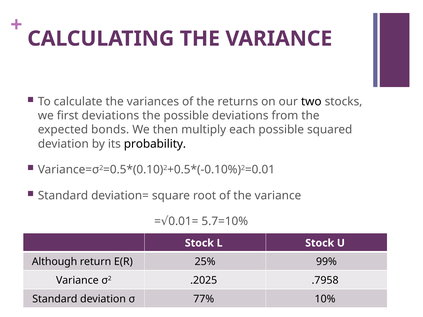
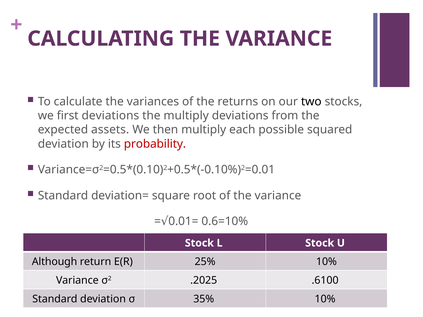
the possible: possible -> multiply
bonds: bonds -> assets
probability colour: black -> red
5.7=10%: 5.7=10% -> 0.6=10%
25% 99%: 99% -> 10%
.7958: .7958 -> .6100
77%: 77% -> 35%
